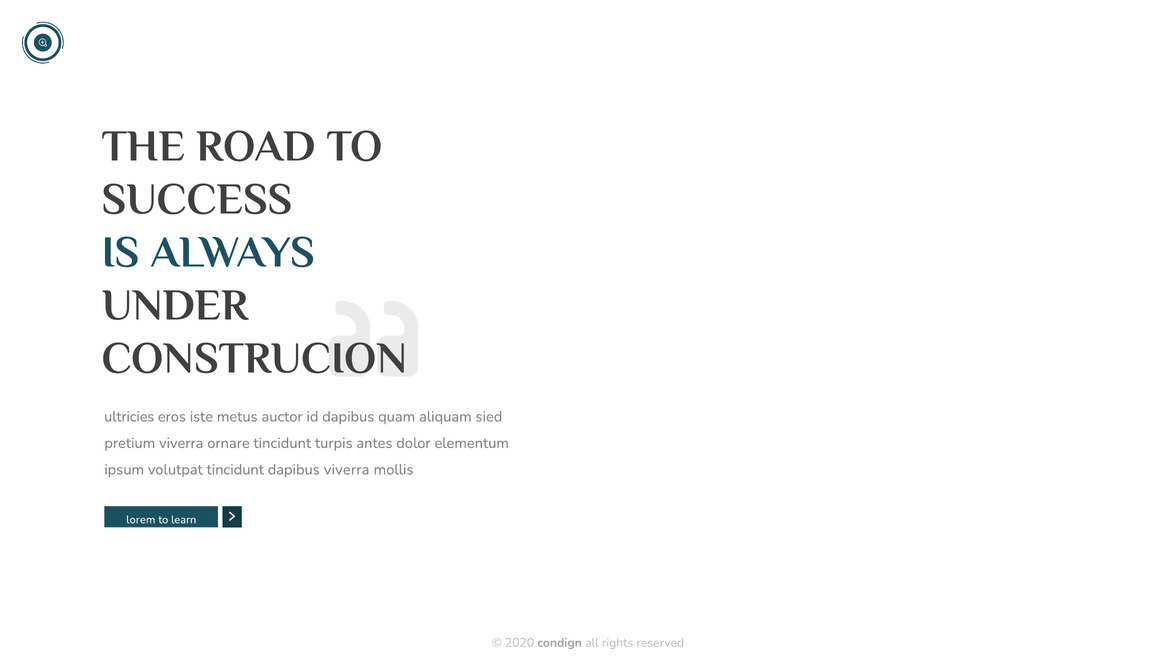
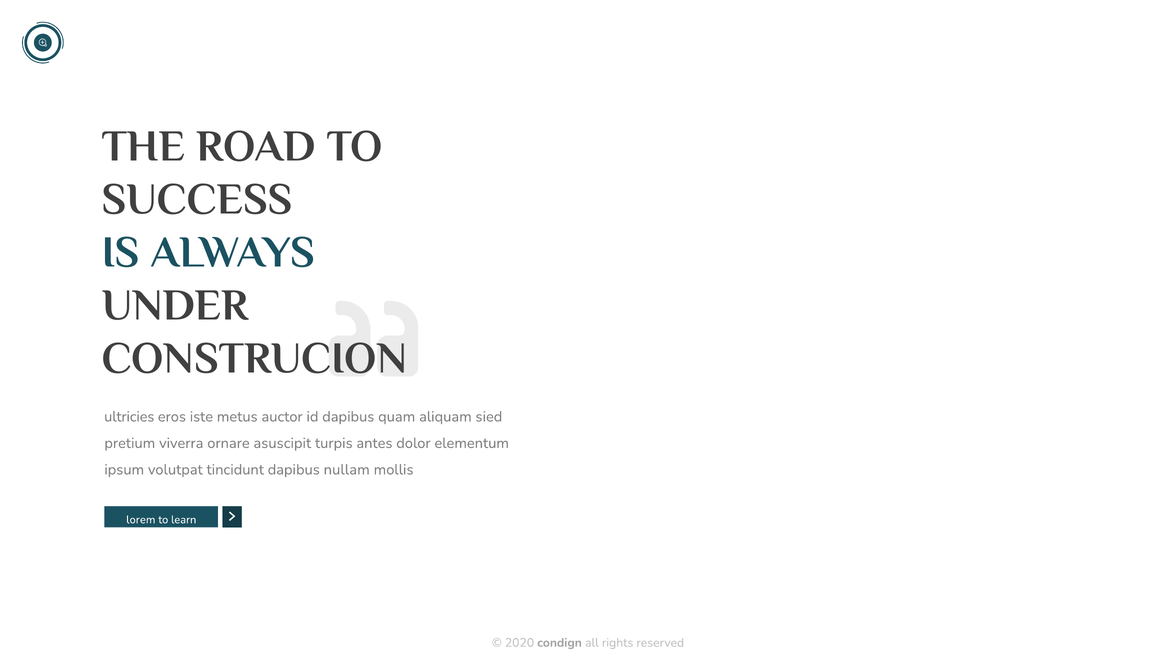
ornare tincidunt: tincidunt -> asuscipit
dapibus viverra: viverra -> nullam
